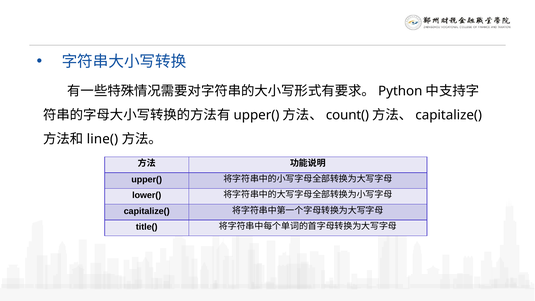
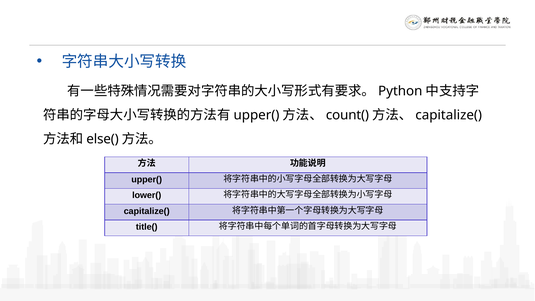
line(: line( -> else(
